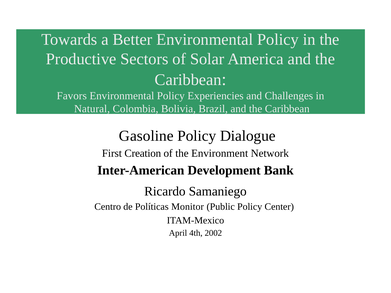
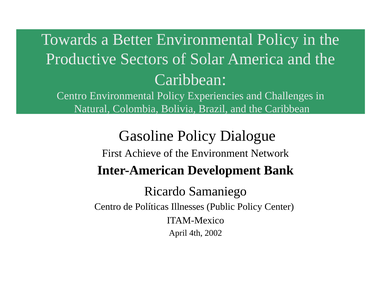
Favors at (72, 96): Favors -> Centro
Creation: Creation -> Achieve
Monitor: Monitor -> Illnesses
